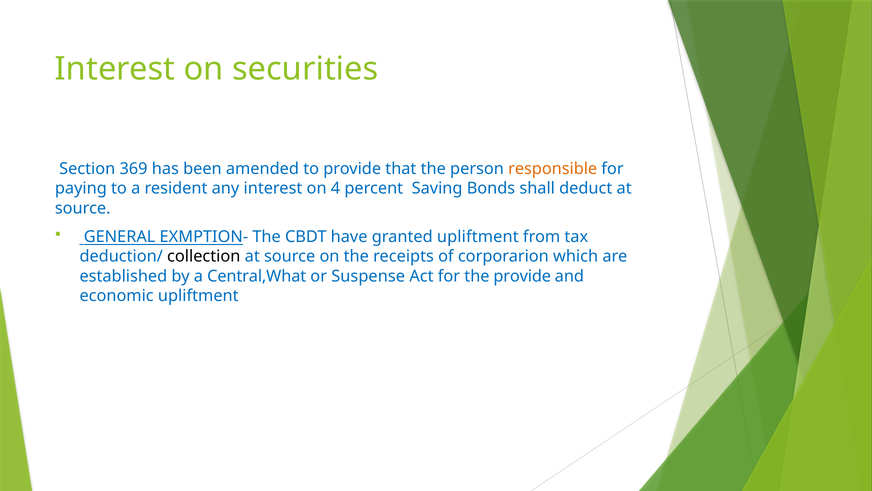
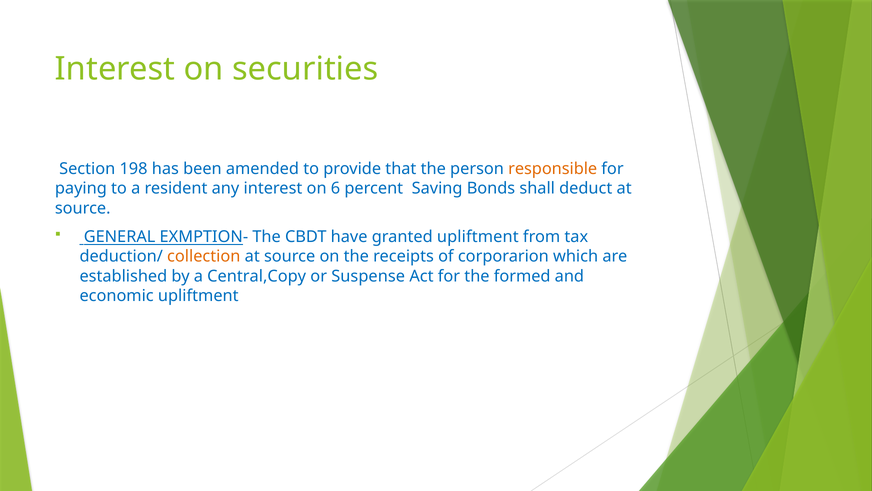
369: 369 -> 198
4: 4 -> 6
collection colour: black -> orange
Central,What: Central,What -> Central,Copy
the provide: provide -> formed
